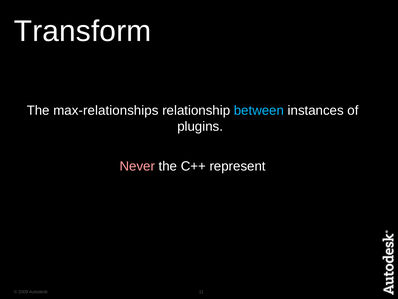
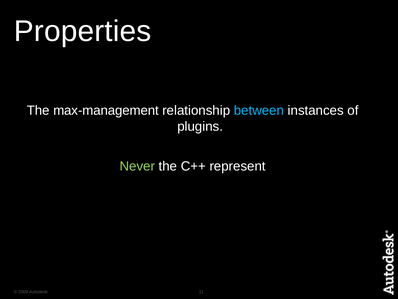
Transform: Transform -> Properties
max-relationships: max-relationships -> max-management
Never colour: pink -> light green
